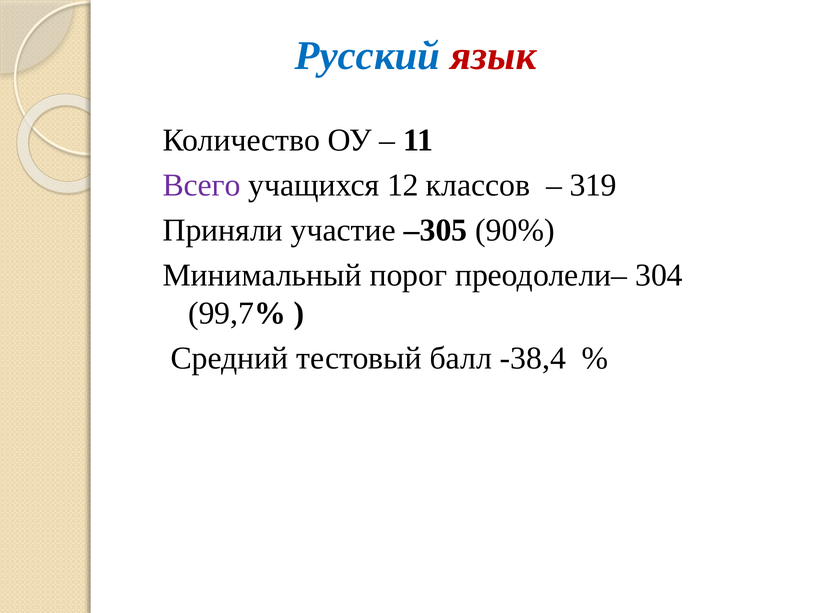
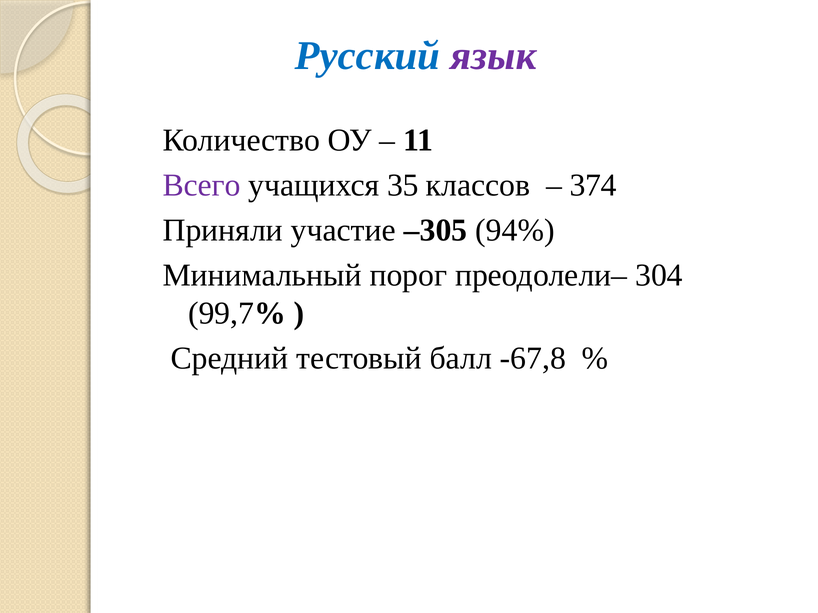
язык colour: red -> purple
12: 12 -> 35
319: 319 -> 374
90%: 90% -> 94%
-38,4: -38,4 -> -67,8
